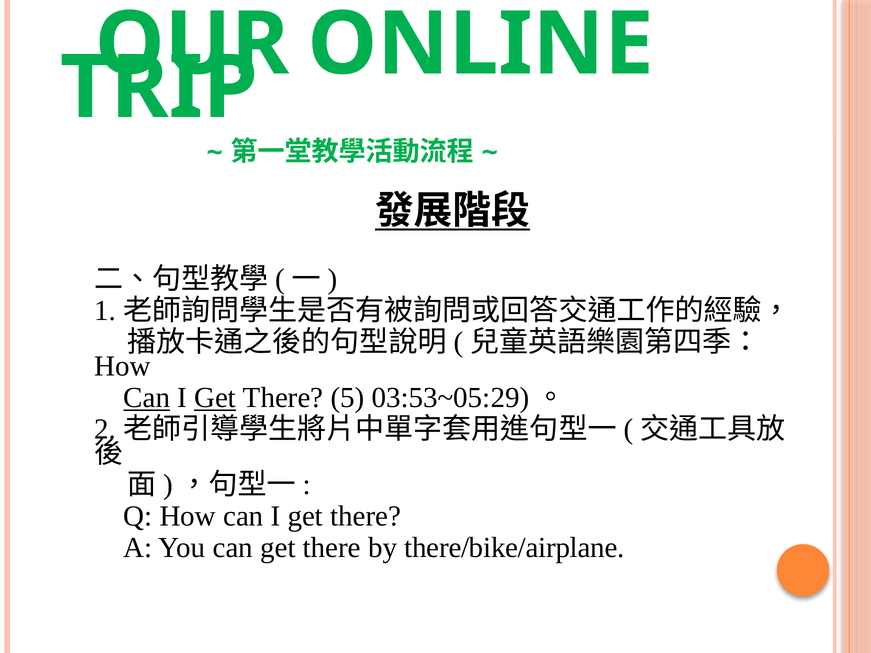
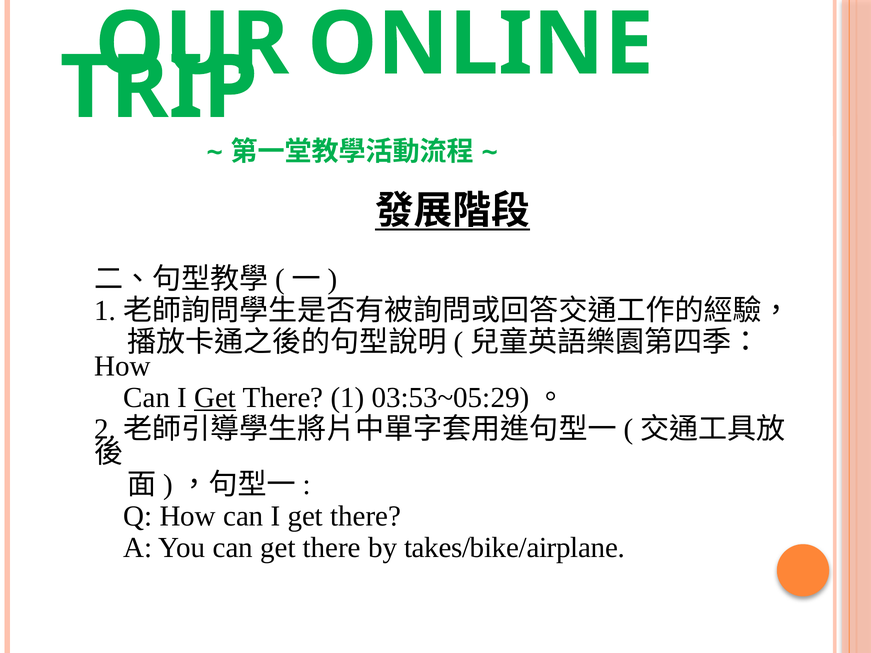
Can at (147, 398) underline: present -> none
5: 5 -> 1
there/bike/airplane: there/bike/airplane -> takes/bike/airplane
